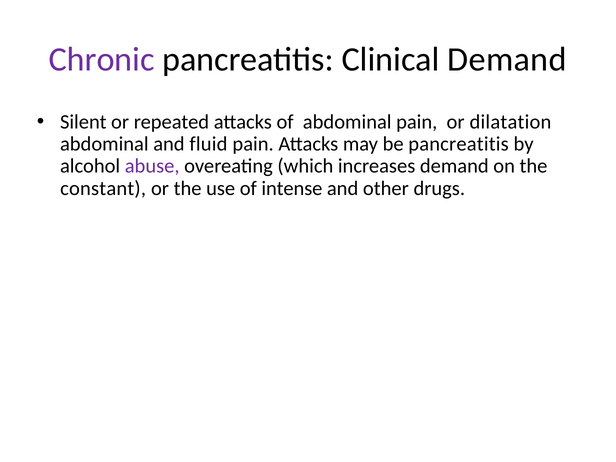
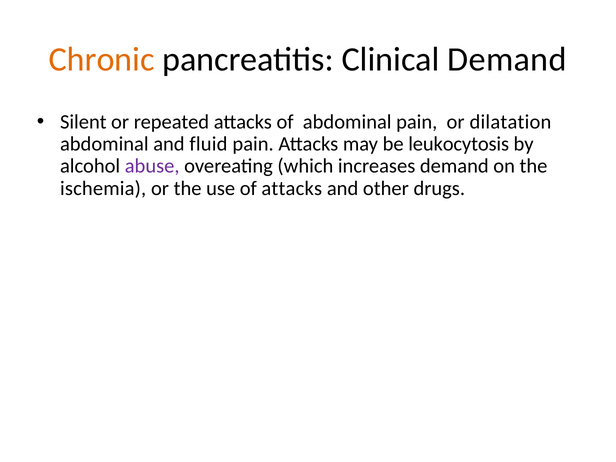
Chronic colour: purple -> orange
be pancreatitis: pancreatitis -> leukocytosis
constant: constant -> ischemia
of intense: intense -> attacks
